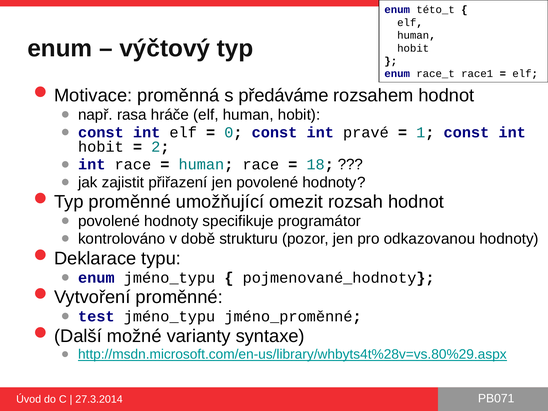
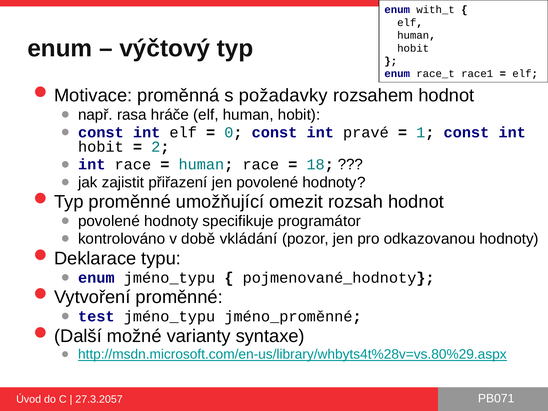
této_t: této_t -> with_t
předáváme: předáváme -> požadavky
strukturu: strukturu -> vkládání
27.3.2014: 27.3.2014 -> 27.3.2057
